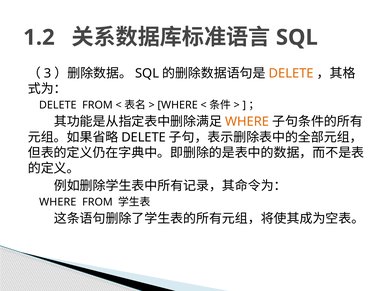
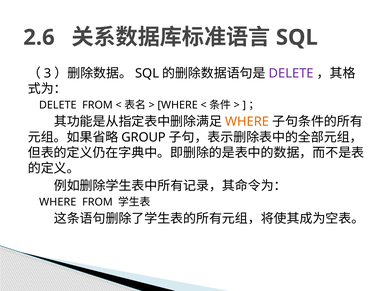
1.2: 1.2 -> 2.6
DELETE at (291, 73) colour: orange -> purple
DELETE at (144, 137): DELETE -> GROUP
